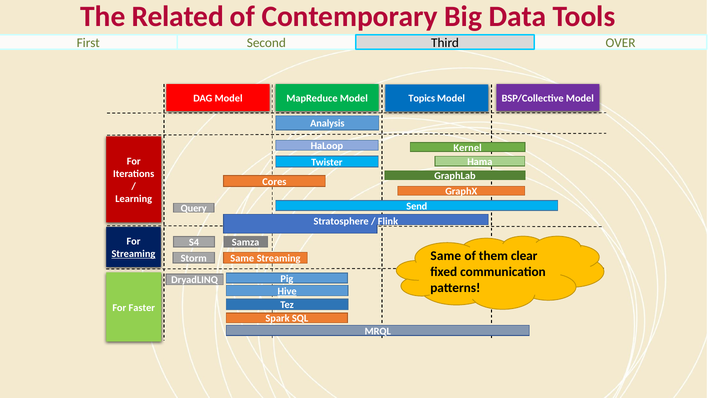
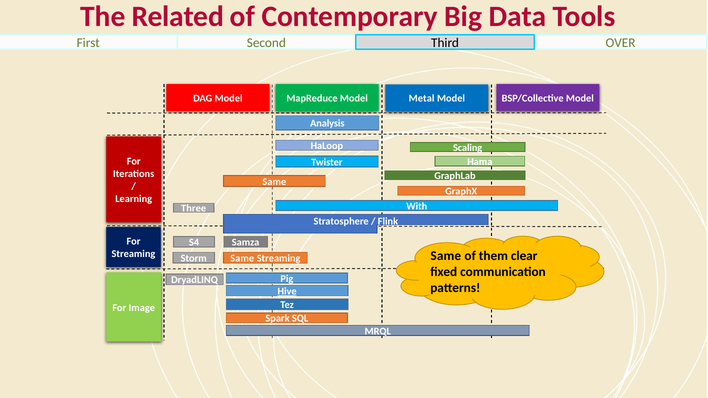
Topics: Topics -> Metal
Kernel: Kernel -> Scaling
Cores at (274, 182): Cores -> Same
Send: Send -> With
Query: Query -> Three
Streaming at (133, 254) underline: present -> none
Faster: Faster -> Image
